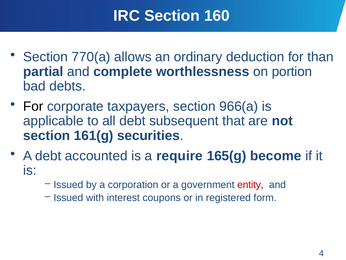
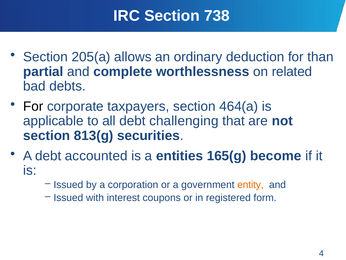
160: 160 -> 738
770(a: 770(a -> 205(a
portion: portion -> related
966(a: 966(a -> 464(a
subsequent: subsequent -> challenging
161(g: 161(g -> 813(g
require: require -> entities
entity colour: red -> orange
